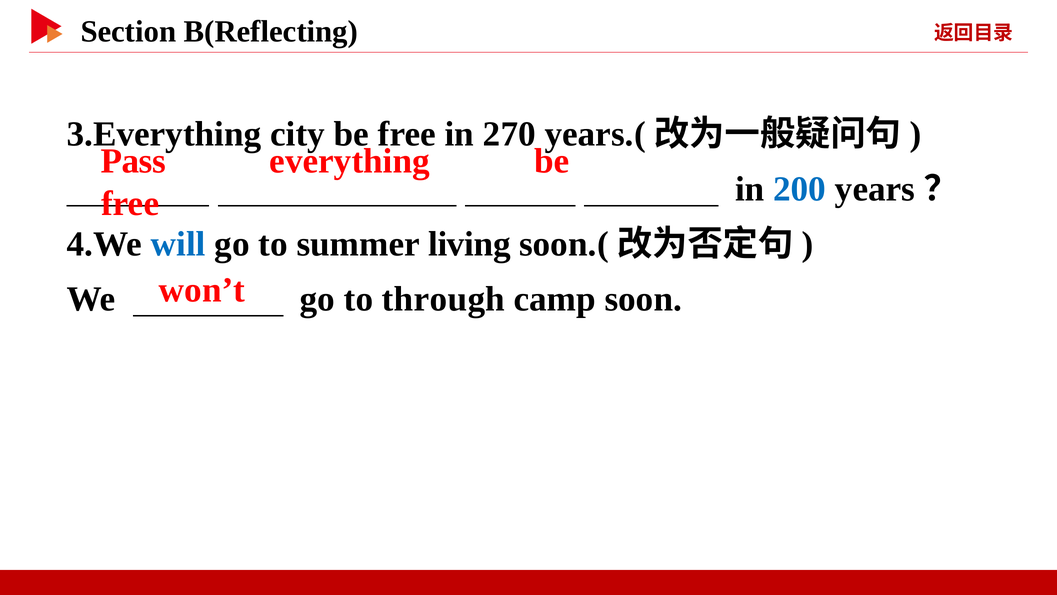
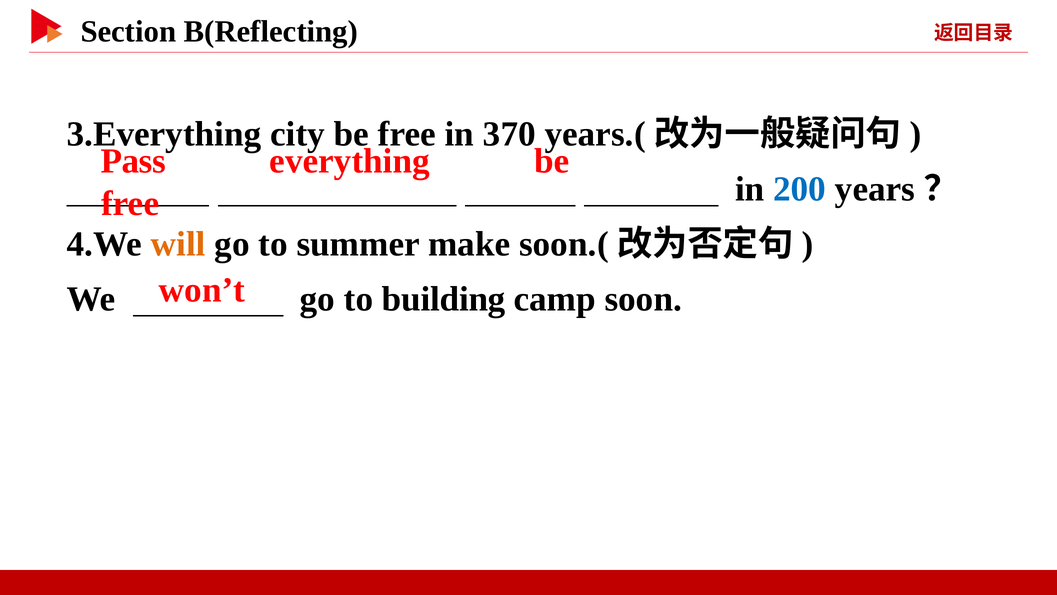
270: 270 -> 370
will colour: blue -> orange
living: living -> make
through: through -> building
